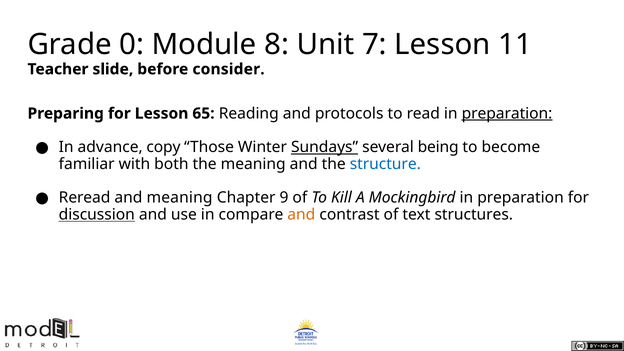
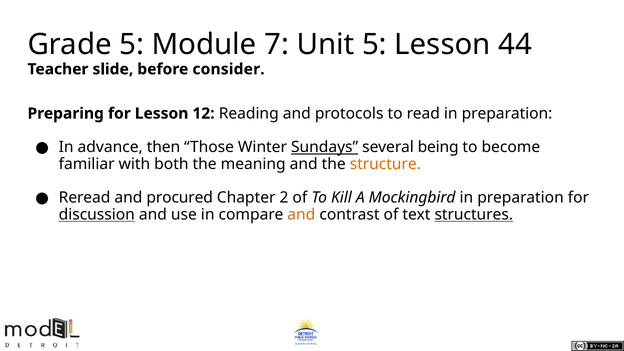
Grade 0: 0 -> 5
8: 8 -> 7
Unit 7: 7 -> 5
11: 11 -> 44
65: 65 -> 12
preparation at (507, 113) underline: present -> none
copy: copy -> then
structure colour: blue -> orange
and meaning: meaning -> procured
9: 9 -> 2
structures underline: none -> present
